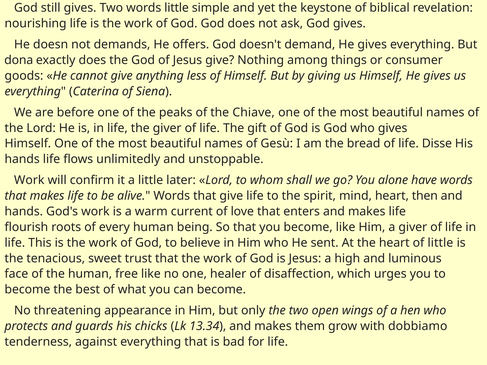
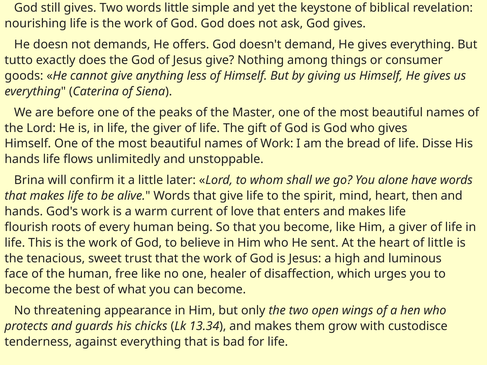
dona: dona -> tutto
Chiave: Chiave -> Master
of Gesù: Gesù -> Work
Work at (29, 180): Work -> Brina
dobbiamo: dobbiamo -> custodisce
